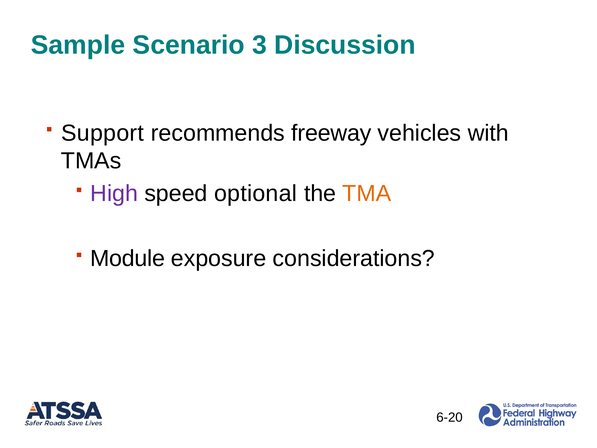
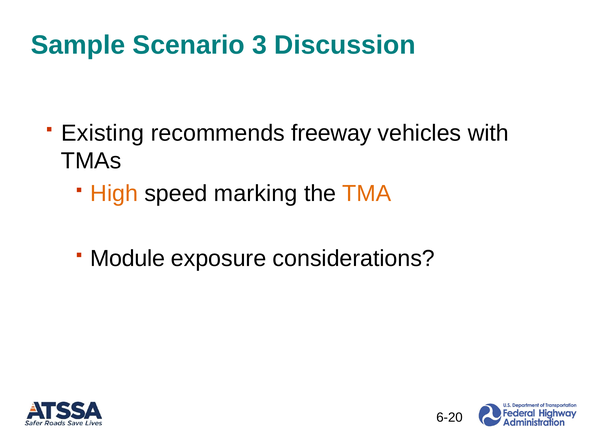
Support: Support -> Existing
High colour: purple -> orange
optional: optional -> marking
